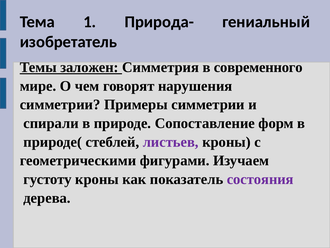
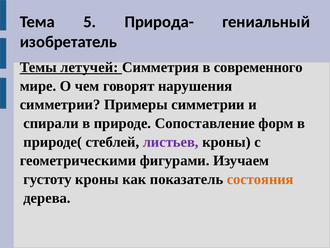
1: 1 -> 5
заложен: заложен -> летучей
состояния colour: purple -> orange
